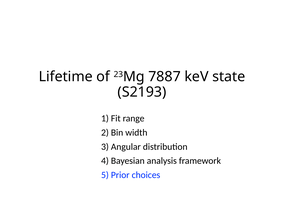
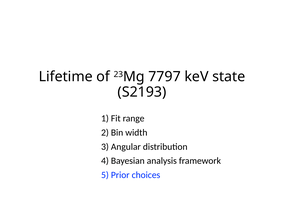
7887: 7887 -> 7797
